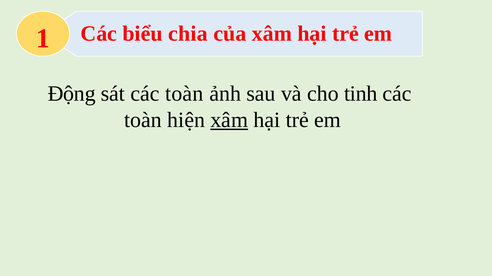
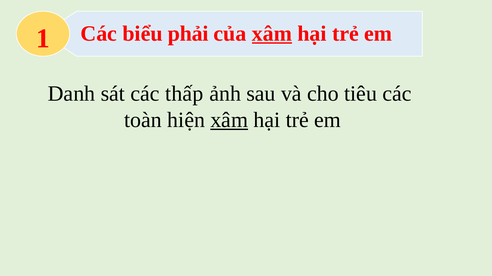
chia: chia -> phải
xâm at (272, 34) underline: none -> present
Động: Động -> Danh
sát các toàn: toàn -> thấp
tinh: tinh -> tiêu
